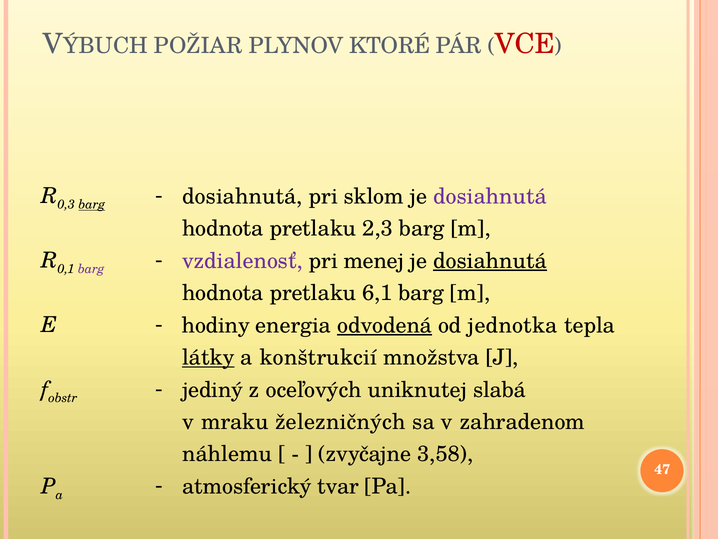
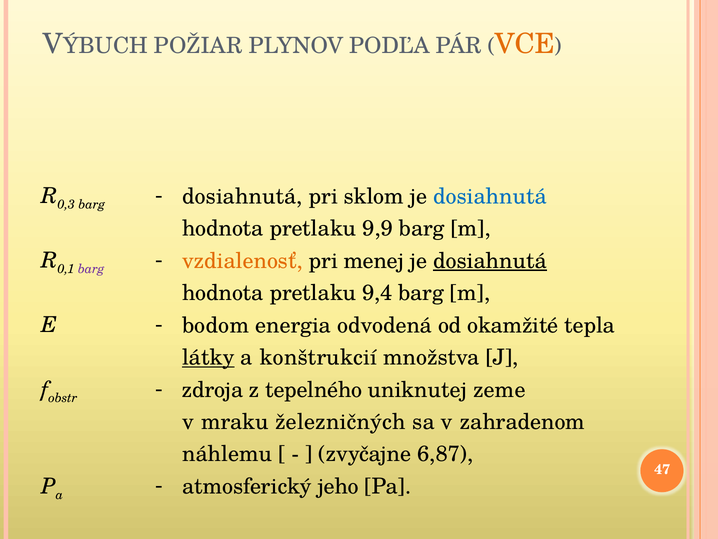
KTORÉ: KTORÉ -> PODĽA
VCE colour: red -> orange
barg at (92, 205) underline: present -> none
dosiahnutá at (490, 196) colour: purple -> blue
2,3: 2,3 -> 9,9
vzdialenosť colour: purple -> orange
6,1: 6,1 -> 9,4
hodiny: hodiny -> bodom
odvodená underline: present -> none
jednotka: jednotka -> okamžité
jediný: jediný -> zdroja
oceľových: oceľových -> tepelného
slabá: slabá -> zeme
3,58: 3,58 -> 6,87
tvar: tvar -> jeho
